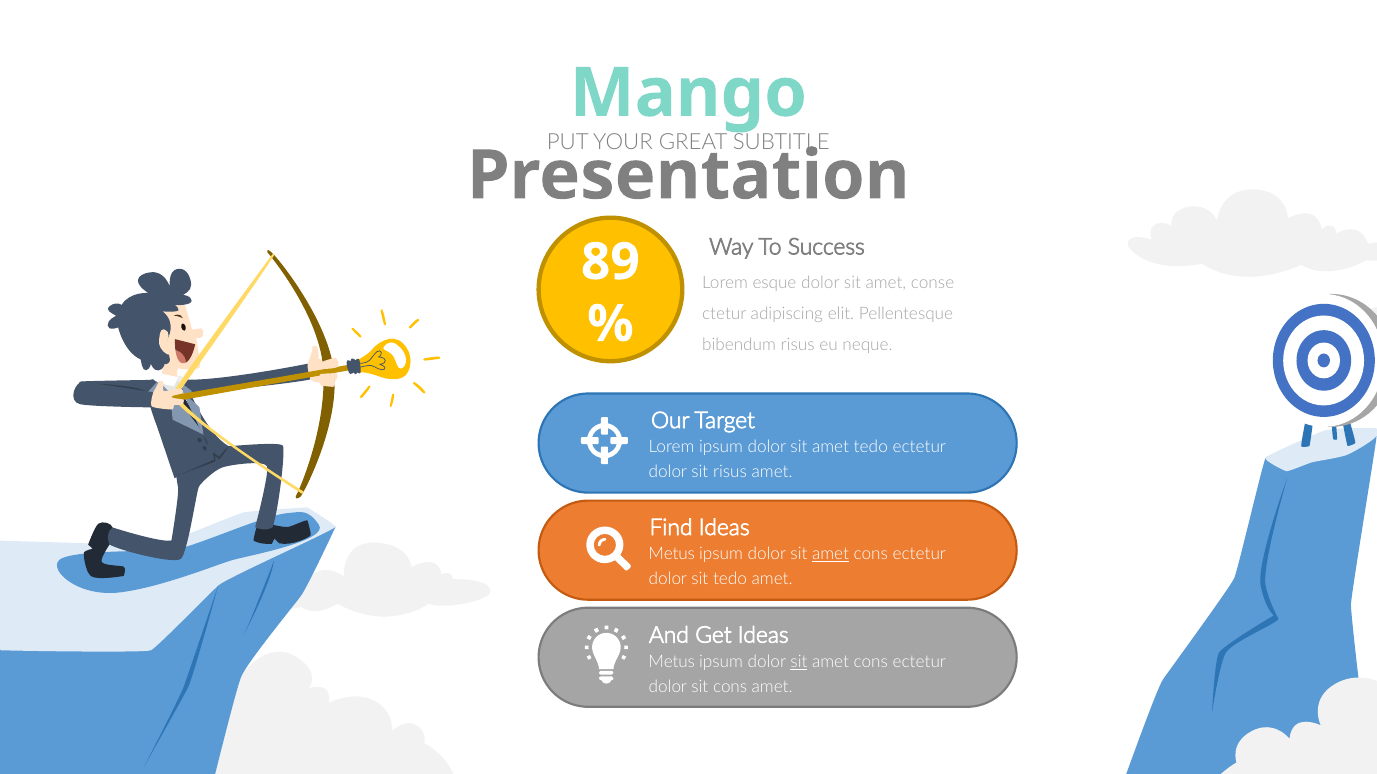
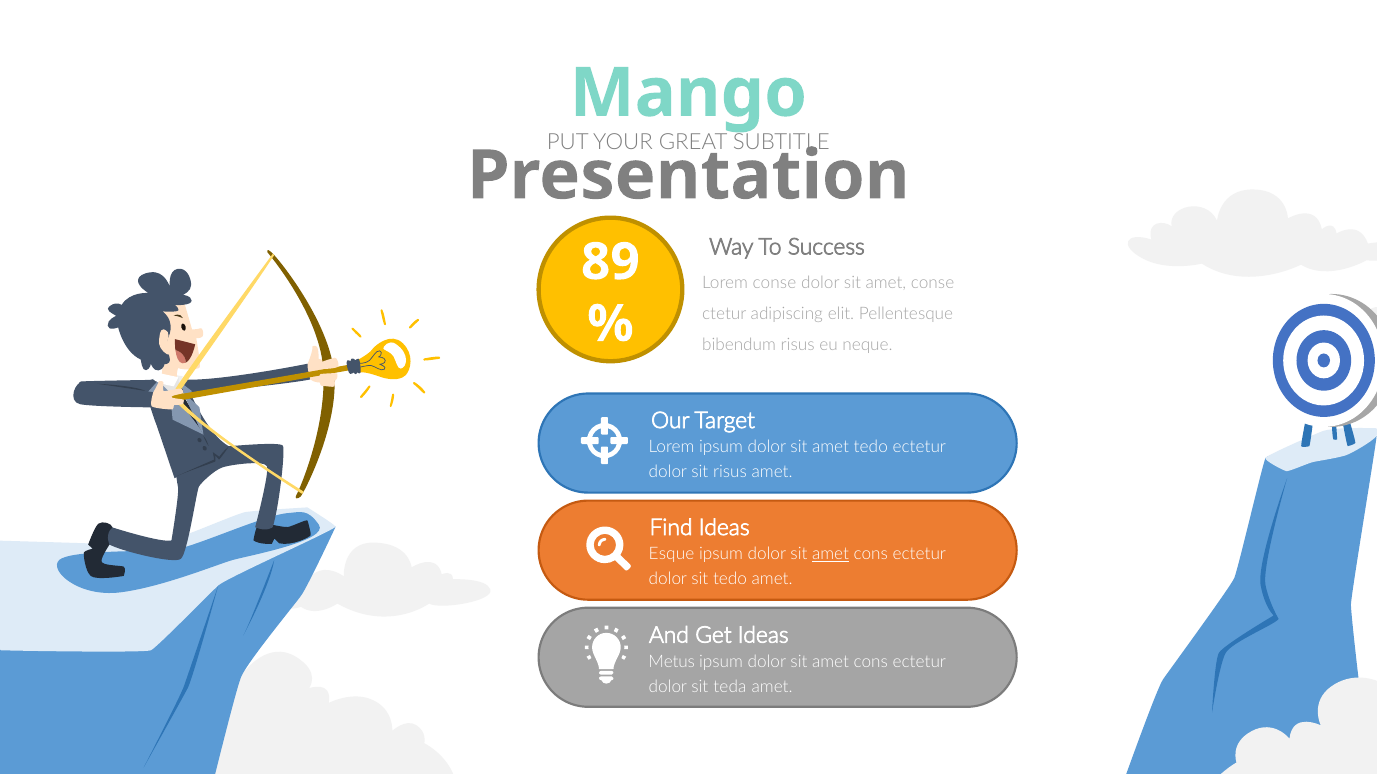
Lorem esque: esque -> conse
Metus at (672, 555): Metus -> Esque
sit at (799, 662) underline: present -> none
sit cons: cons -> teda
